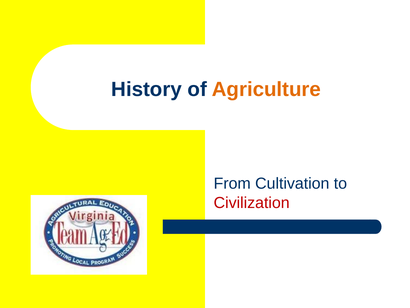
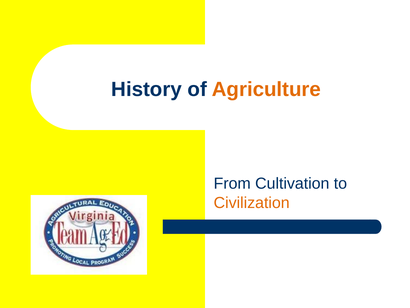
Civilization colour: red -> orange
